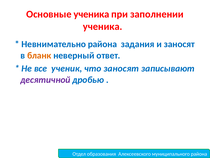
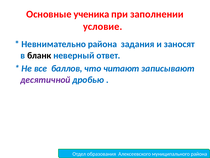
ученика at (103, 26): ученика -> условие
бланк colour: orange -> black
ученик: ученик -> баллов
что заносят: заносят -> читают
